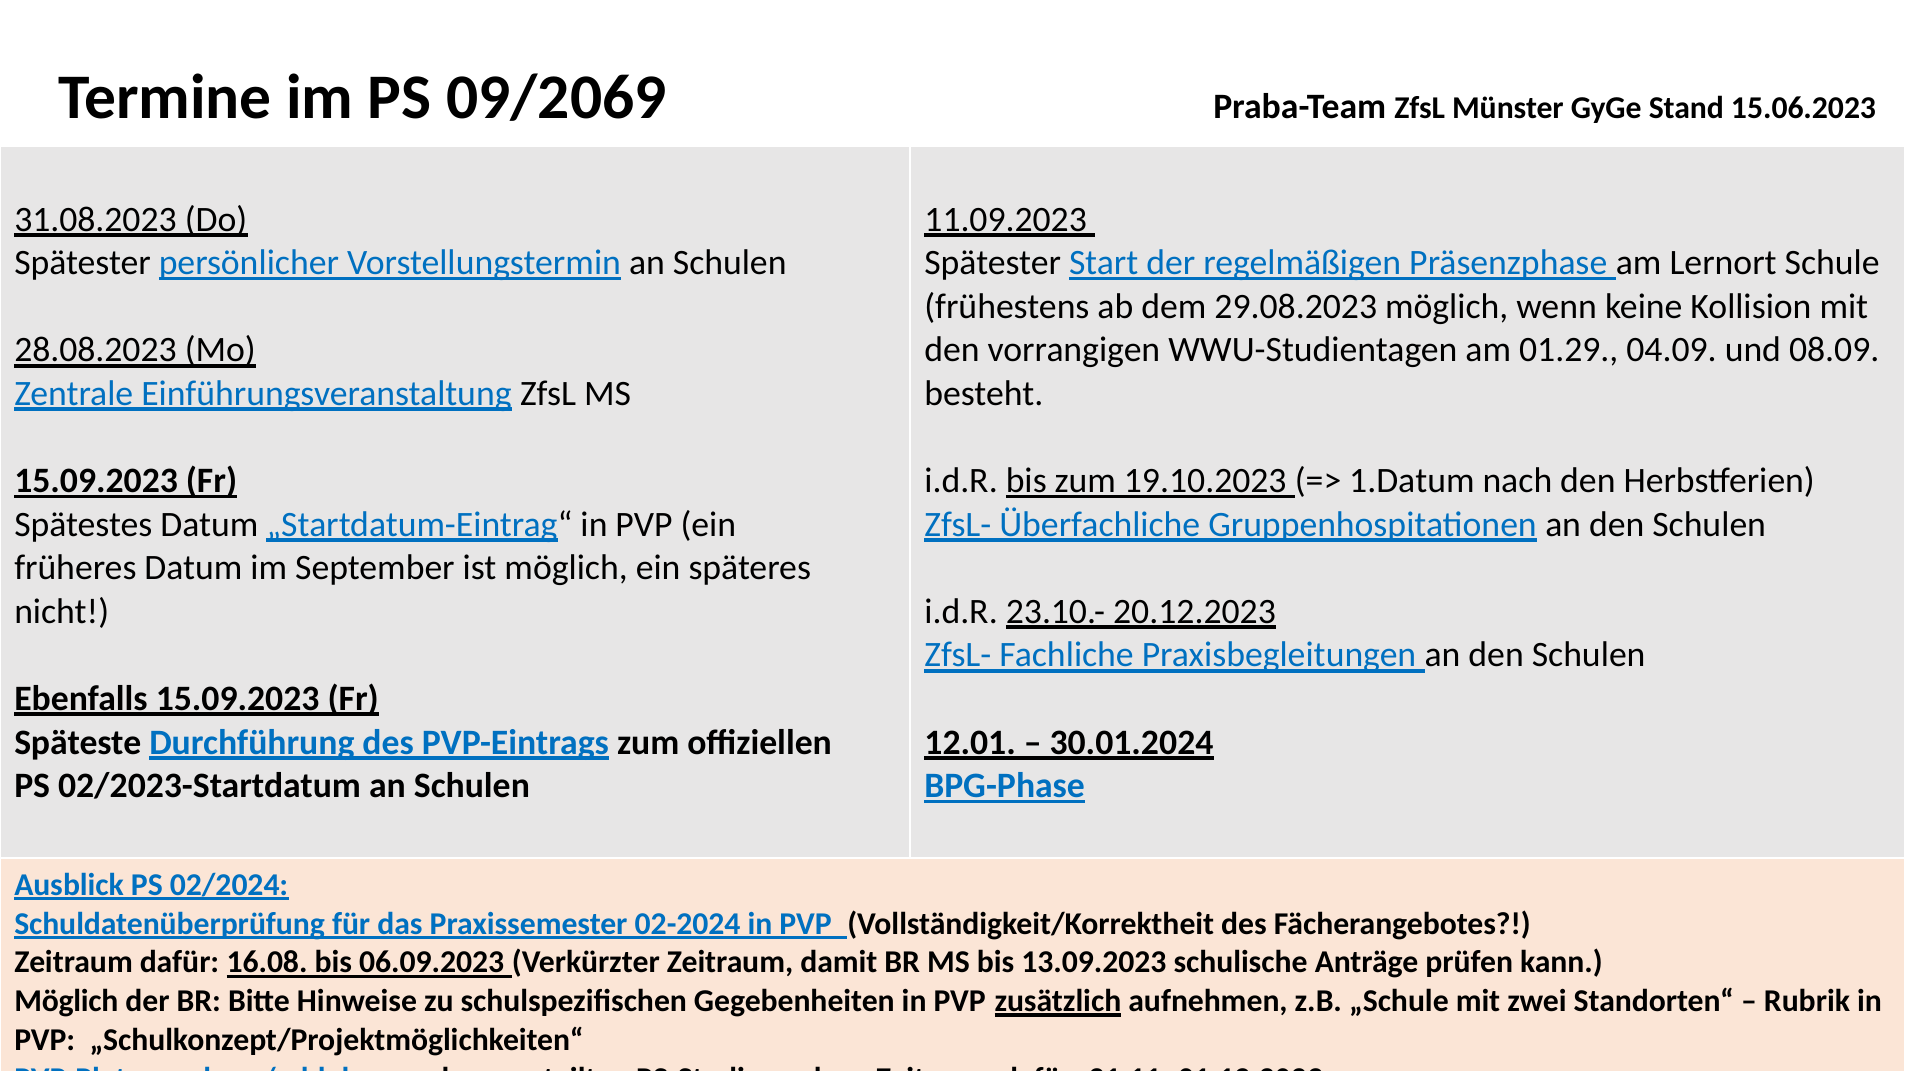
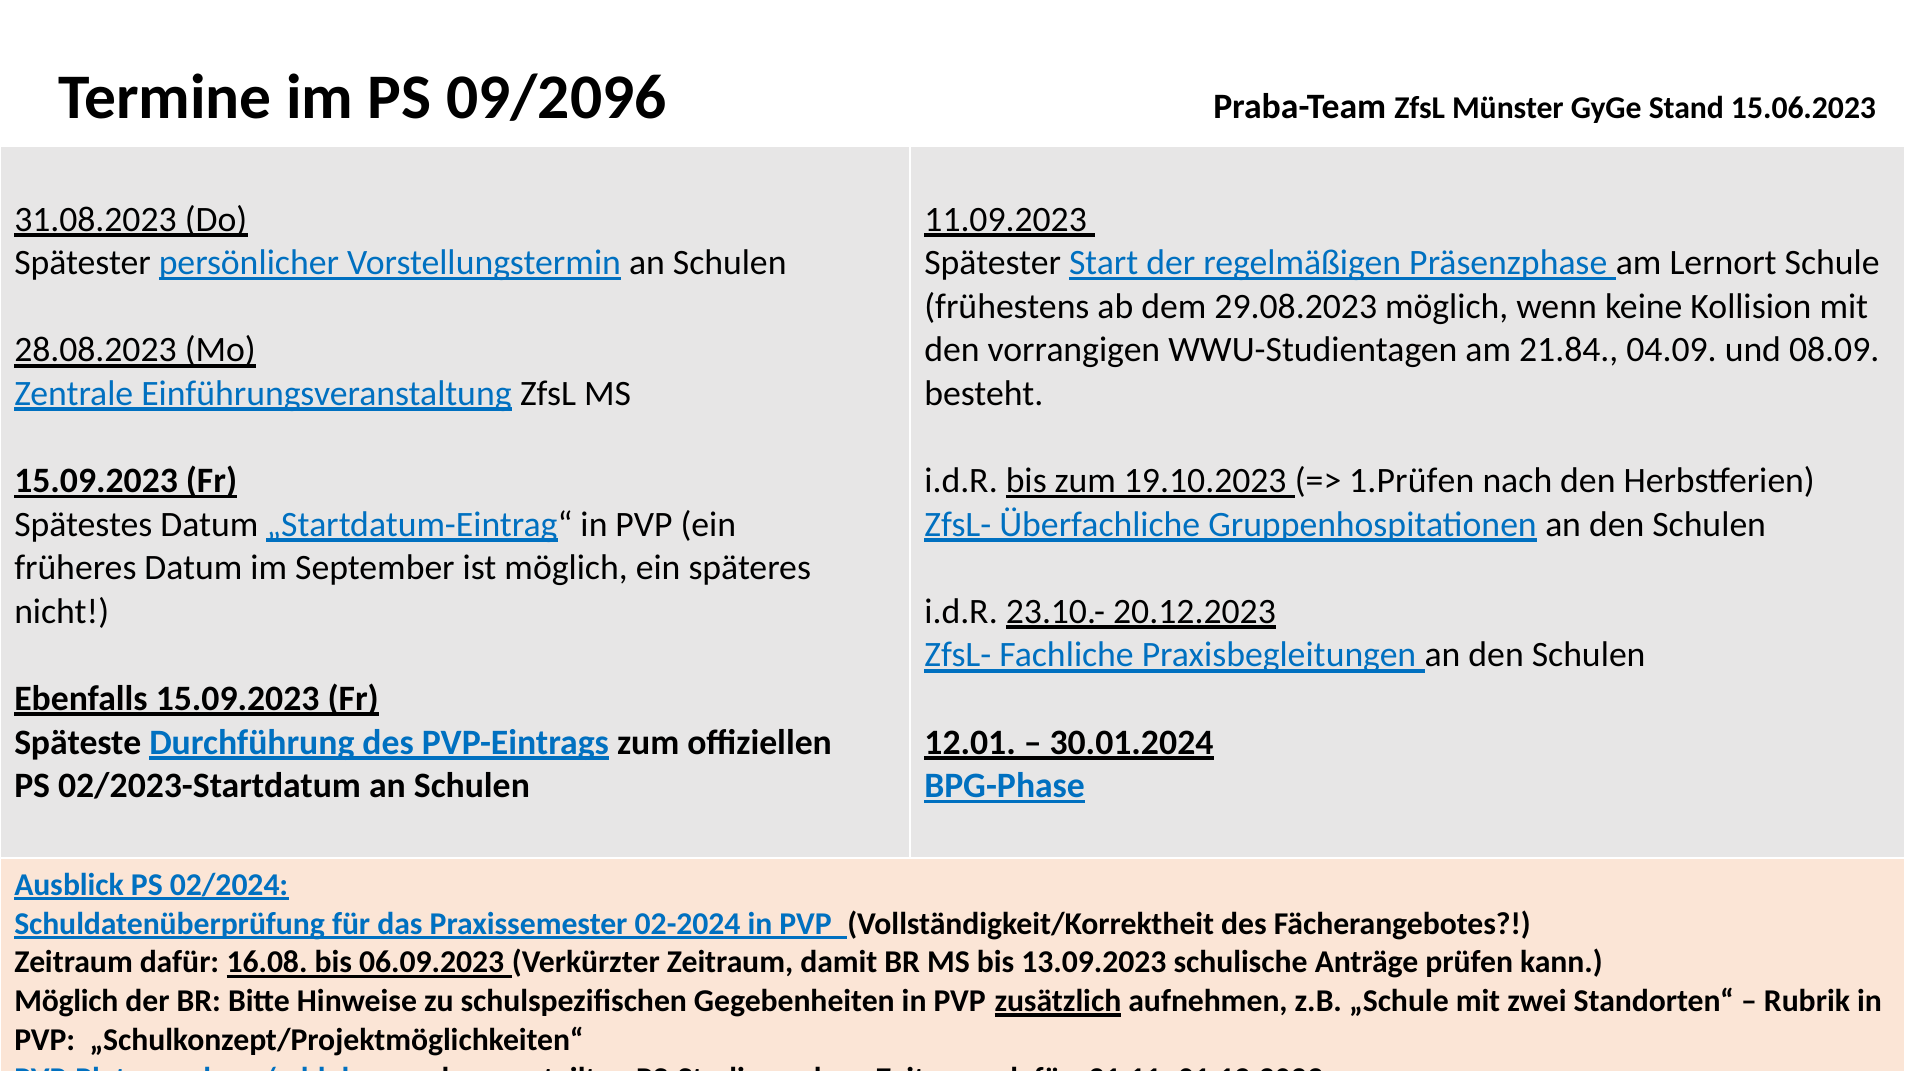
09/2069: 09/2069 -> 09/2096
01.29: 01.29 -> 21.84
1.Datum: 1.Datum -> 1.Prüfen
